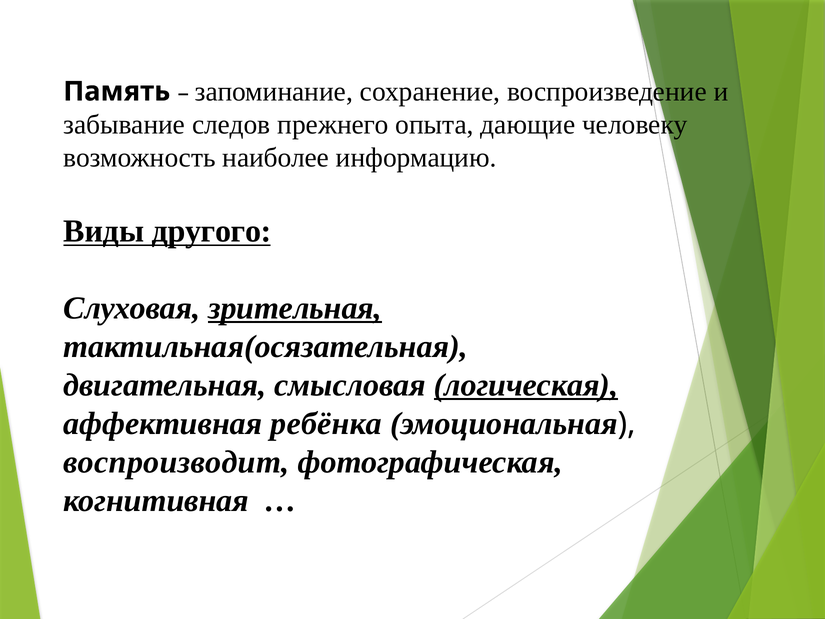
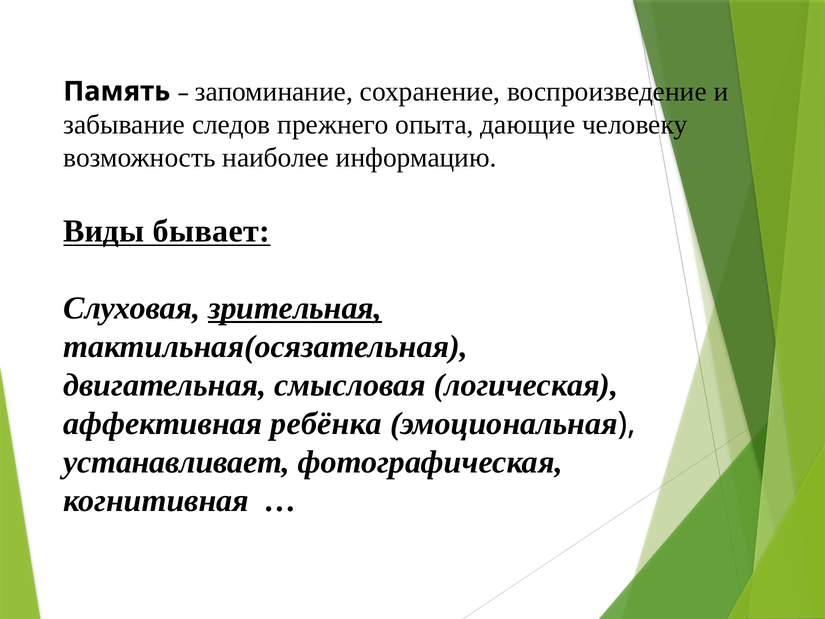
другого: другого -> бывает
логическая underline: present -> none
воспроизводит: воспроизводит -> устанавливает
